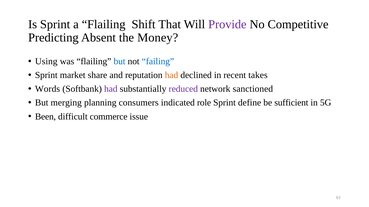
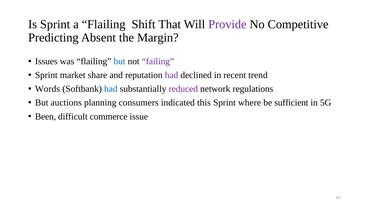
Money: Money -> Margin
Using: Using -> Issues
failing colour: blue -> purple
had at (172, 75) colour: orange -> purple
takes: takes -> trend
had at (111, 89) colour: purple -> blue
sanctioned: sanctioned -> regulations
merging: merging -> auctions
role: role -> this
define: define -> where
